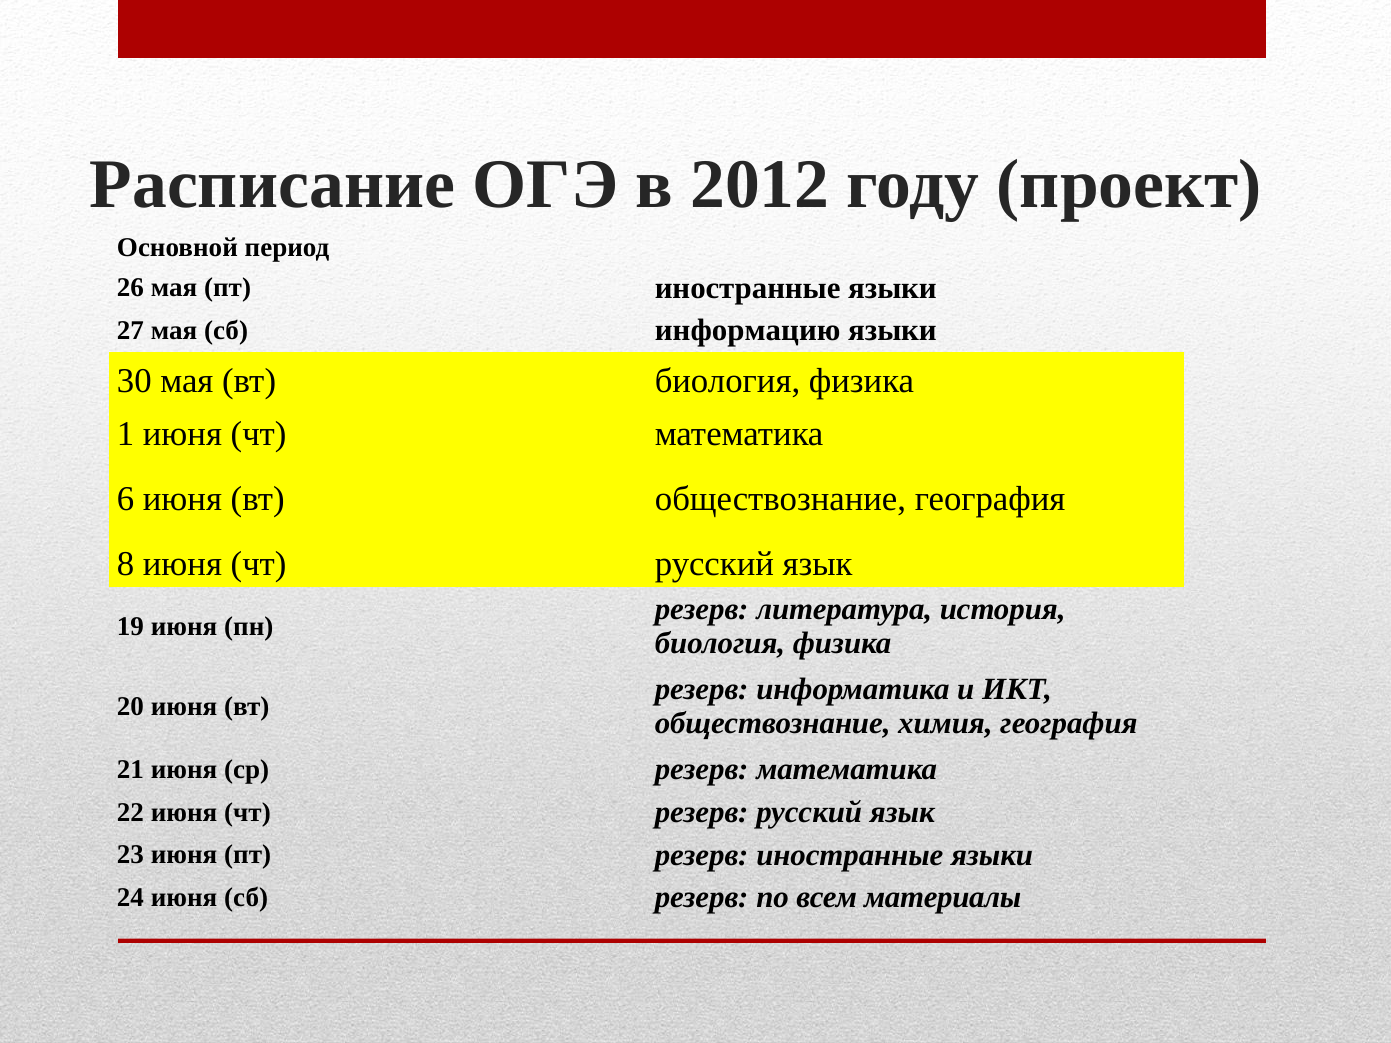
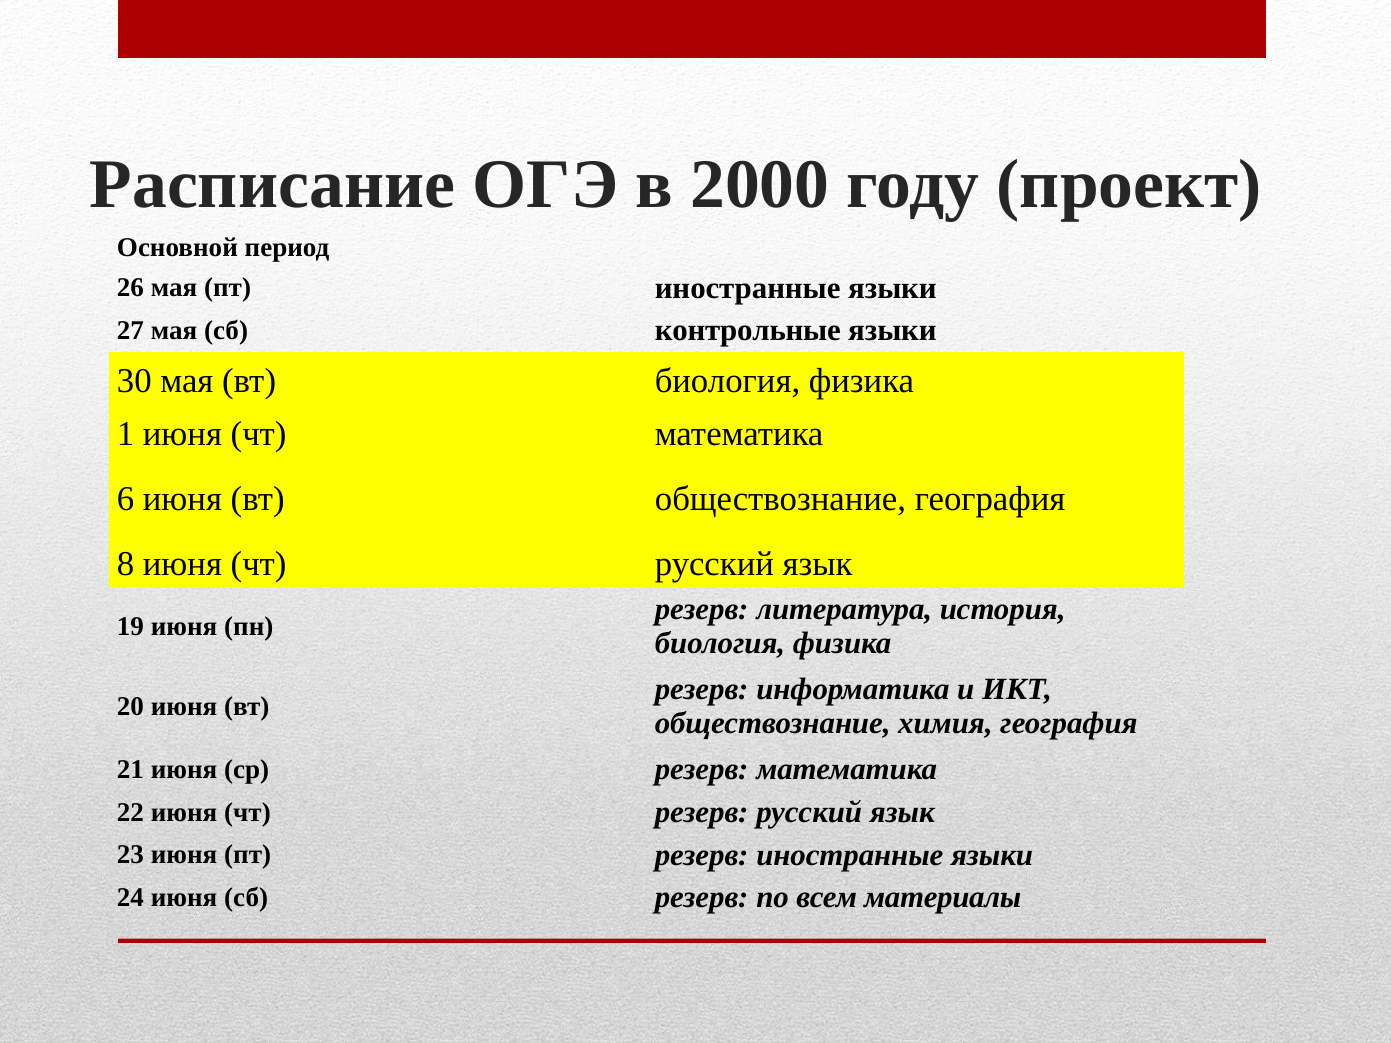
2012: 2012 -> 2000
информацию: информацию -> контрольные
